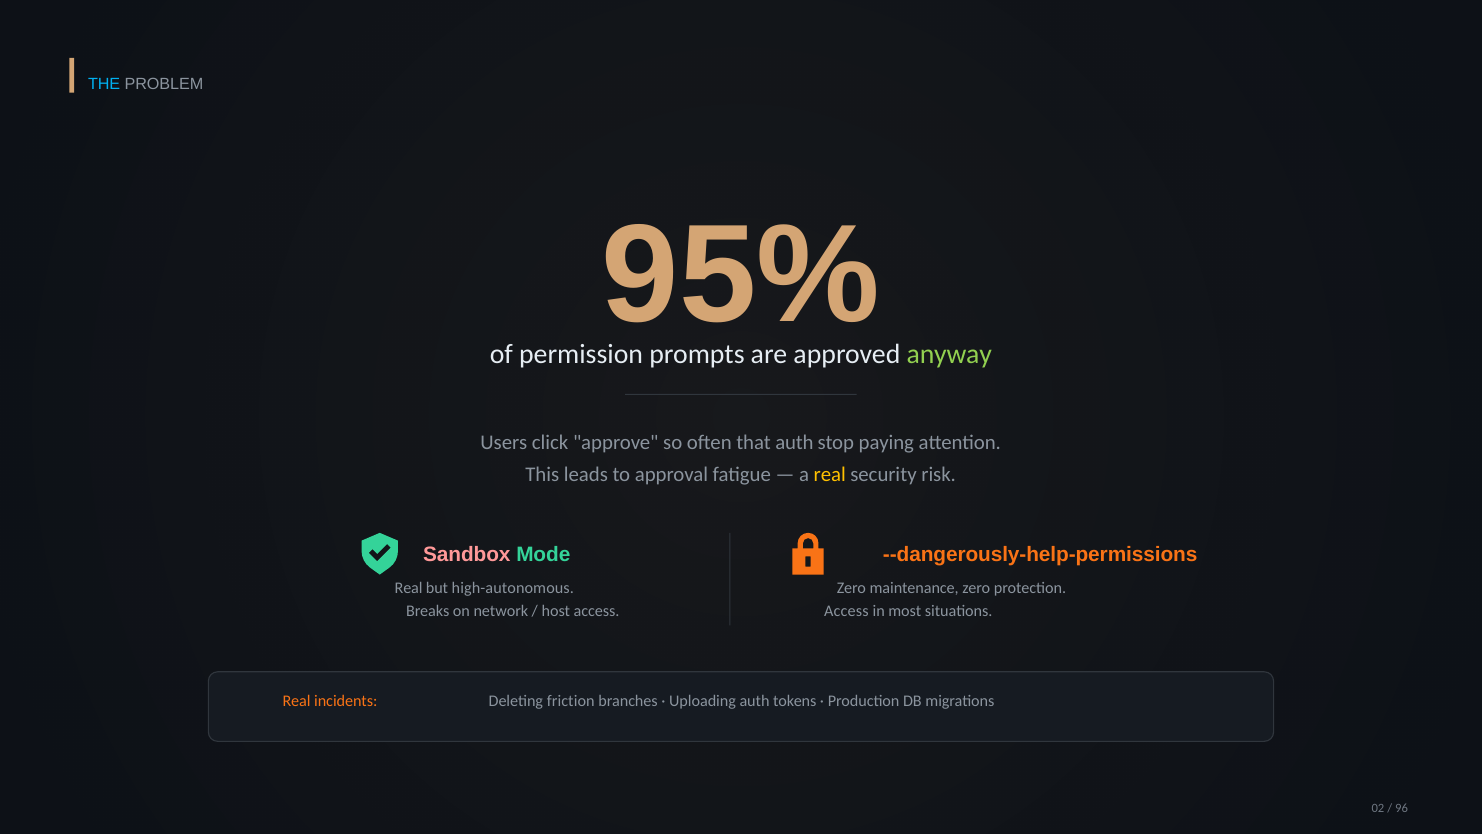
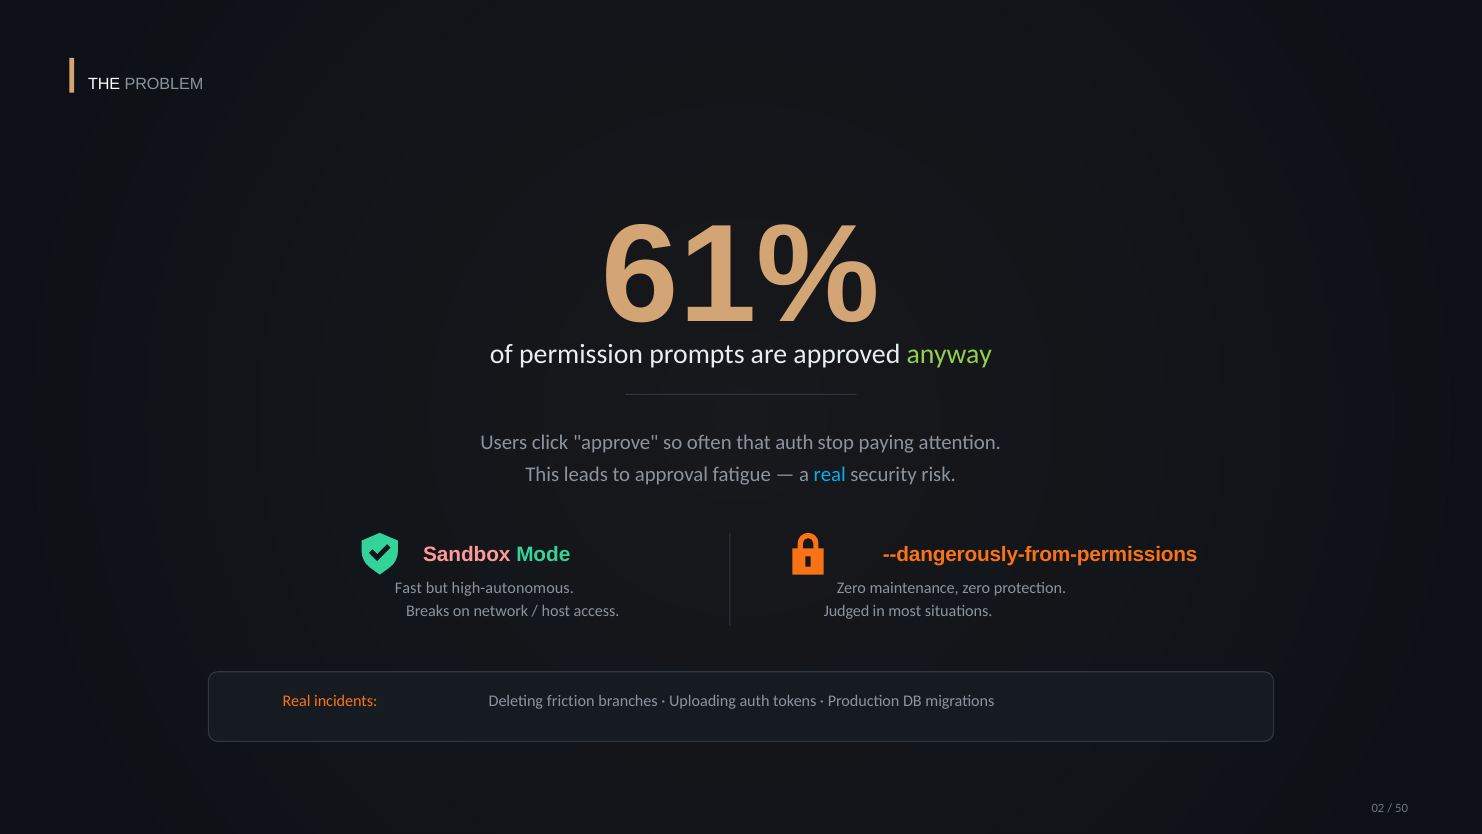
THE colour: light blue -> white
95%: 95% -> 61%
real at (830, 474) colour: yellow -> light blue
--dangerously-help-permissions: --dangerously-help-permissions -> --dangerously-from-permissions
Real at (409, 588): Real -> Fast
Access at (846, 611): Access -> Judged
96: 96 -> 50
